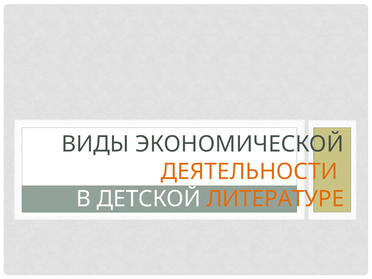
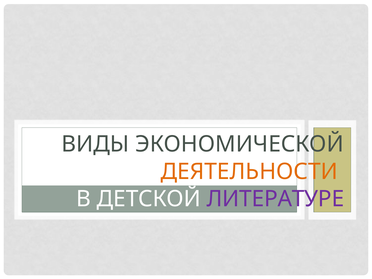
ЛИТЕРАТУРЕ colour: orange -> purple
